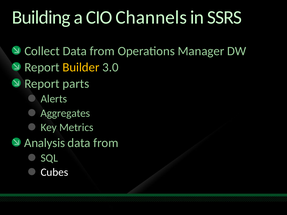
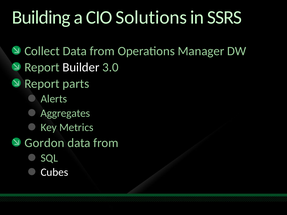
Channels: Channels -> Solutions
Builder colour: yellow -> white
Analysis: Analysis -> Gordon
